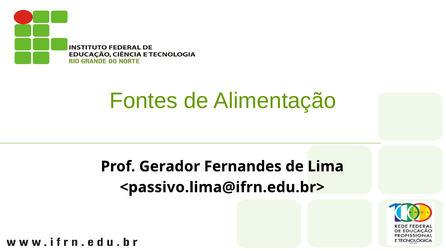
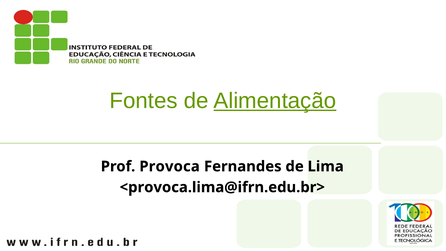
Alimentação underline: none -> present
Gerador: Gerador -> Provoca
<passivo.lima@ifrn.edu.br>: <passivo.lima@ifrn.edu.br> -> <provoca.lima@ifrn.edu.br>
